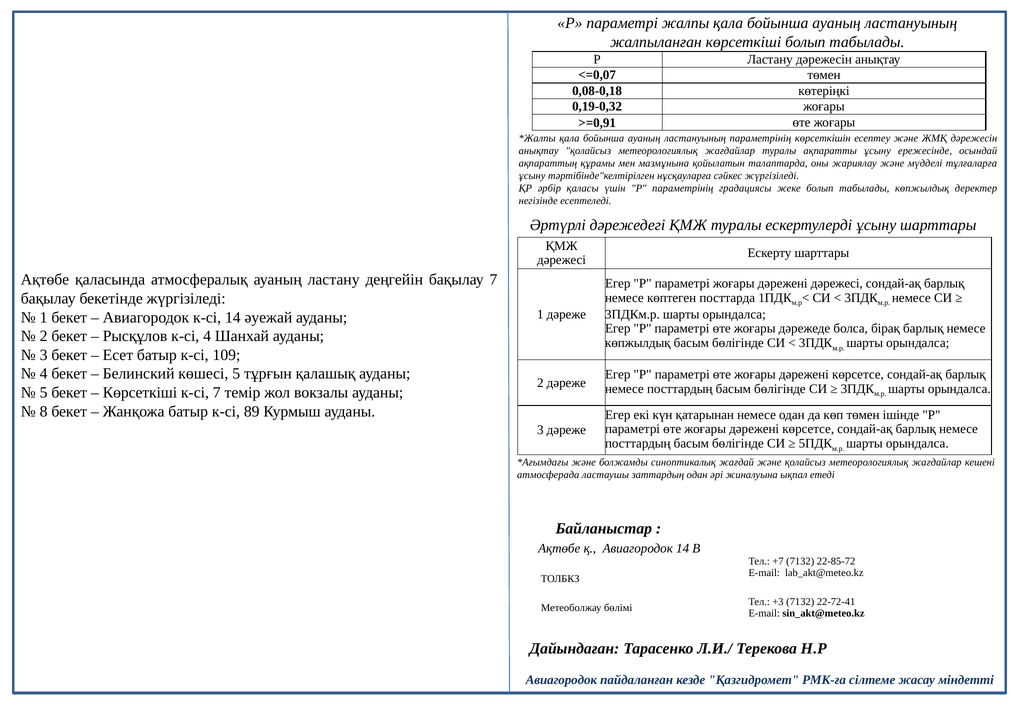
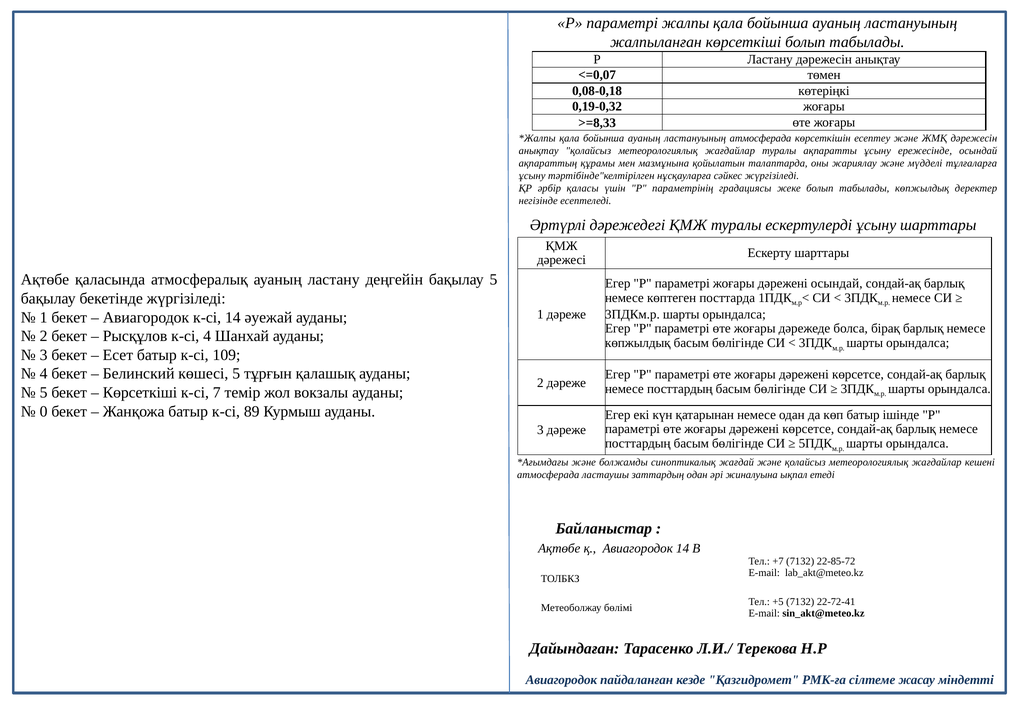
>=0,91: >=0,91 -> >=8,33
ластануының параметрінің: параметрінің -> атмосферада
бақылау 7: 7 -> 5
дәрежені дәрежесі: дәрежесі -> осындай
8: 8 -> 0
көп төмен: төмен -> батыр
+3: +3 -> +5
